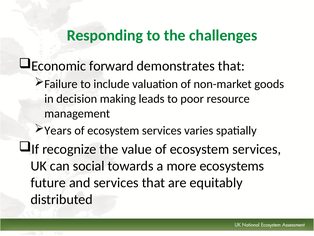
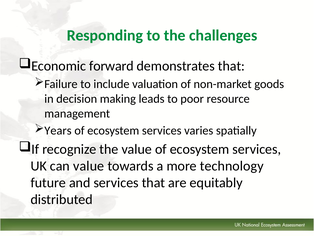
can social: social -> value
ecosystems: ecosystems -> technology
